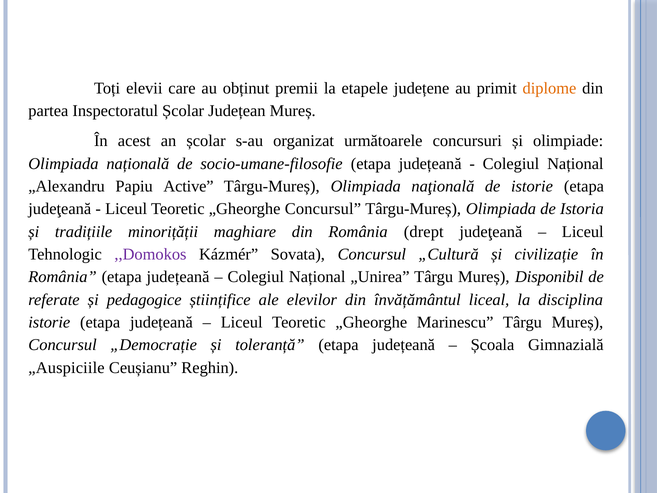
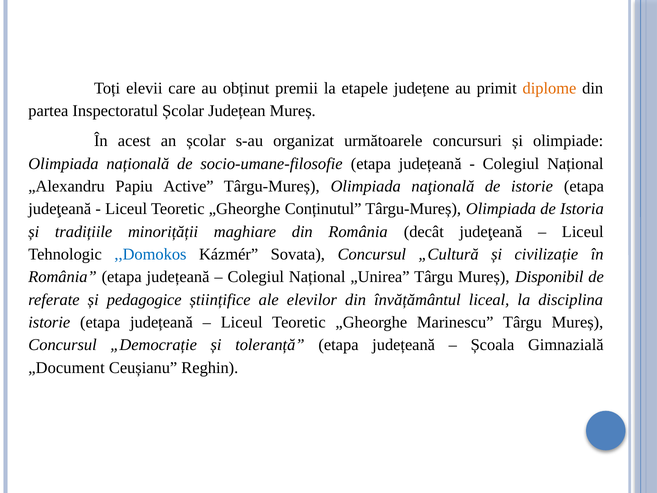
„Gheorghe Concursul: Concursul -> Conținutul
drept: drept -> decât
,,Domokos colour: purple -> blue
„Auspiciile: „Auspiciile -> „Document
